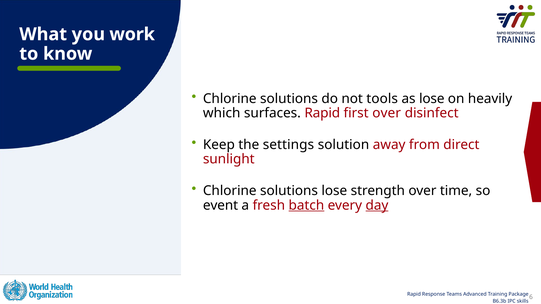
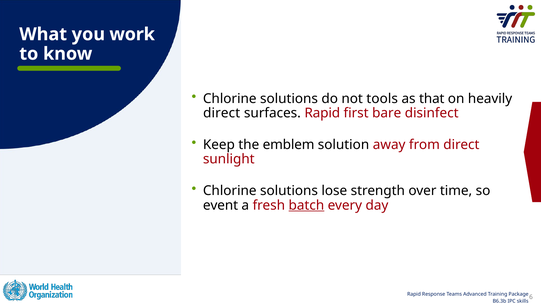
as lose: lose -> that
which at (222, 113): which -> direct
first over: over -> bare
settings: settings -> emblem
day underline: present -> none
